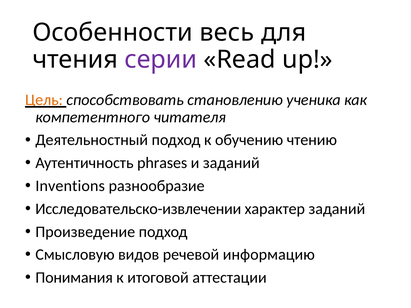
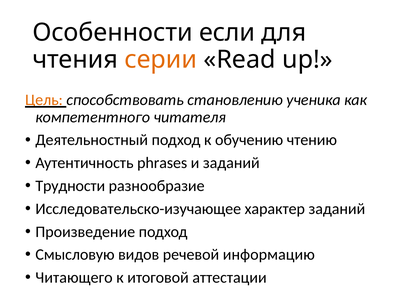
весь: весь -> если
серии colour: purple -> orange
Inventions: Inventions -> Трудности
Исследовательско-извлечении: Исследовательско-извлечении -> Исследовательско-изучающее
Понимания: Понимания -> Читающего
